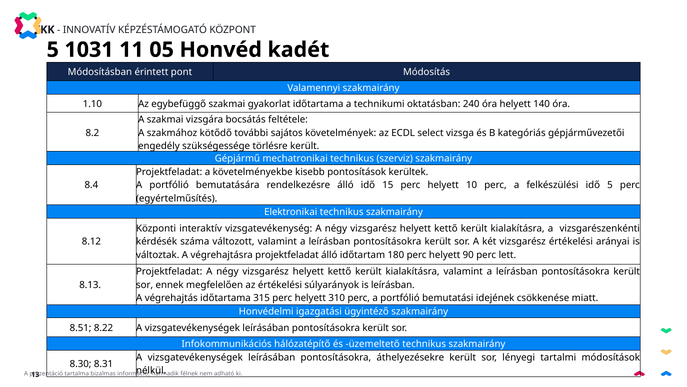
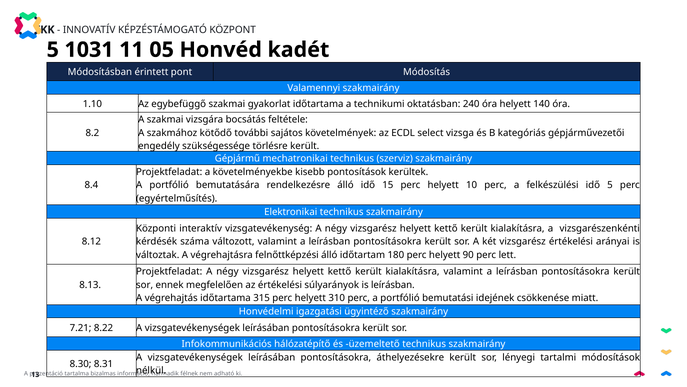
végrehajtásra projektfeladat: projektfeladat -> felnőttképzési
8.51: 8.51 -> 7.21
